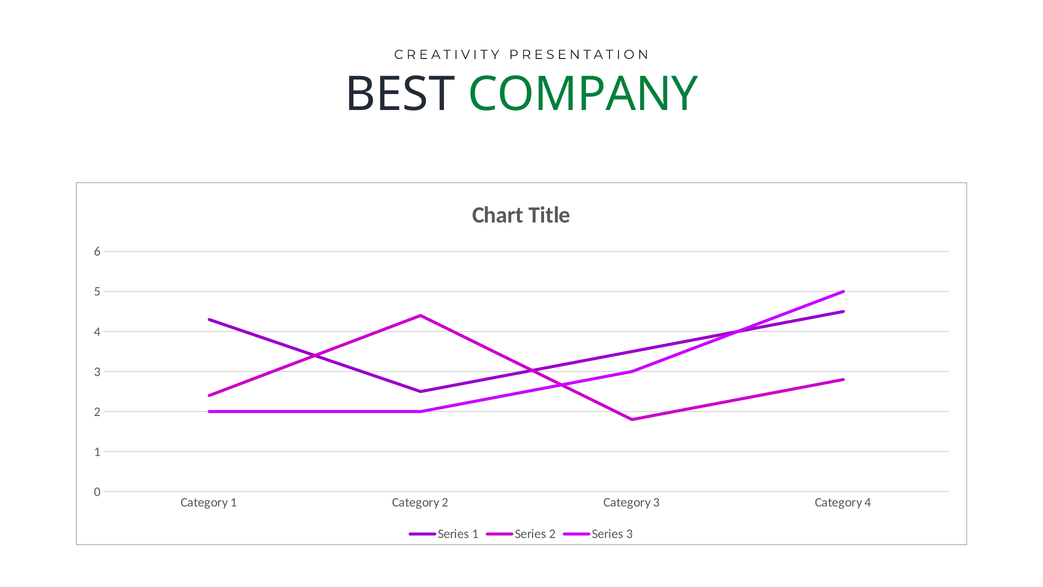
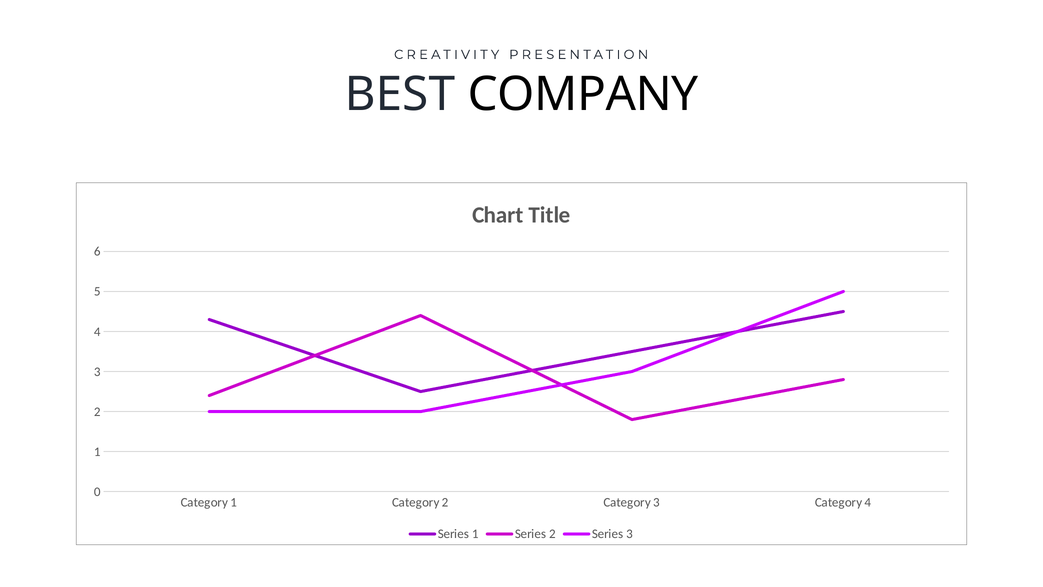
COMPANY colour: green -> black
